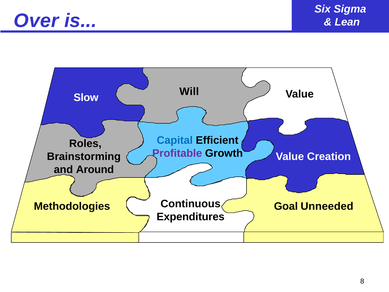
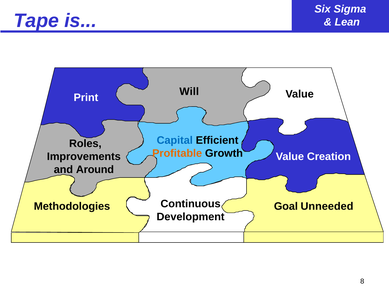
Over: Over -> Tape
Slow: Slow -> Print
Profitable colour: purple -> orange
Brainstorming: Brainstorming -> Improvements
Expenditures: Expenditures -> Development
